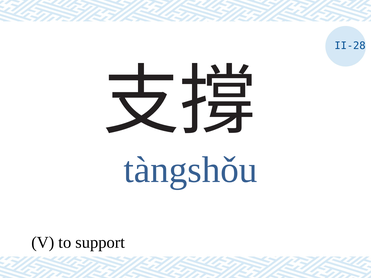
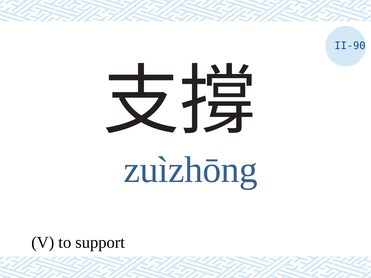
II-28: II-28 -> II-90
tàngshǒu: tàngshǒu -> zuìzhōng
